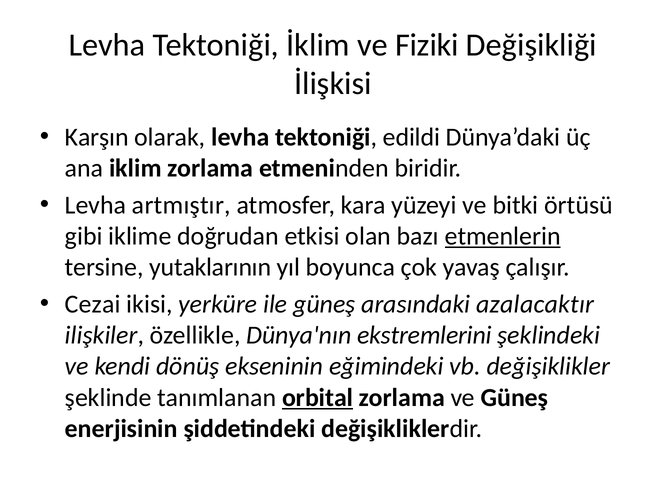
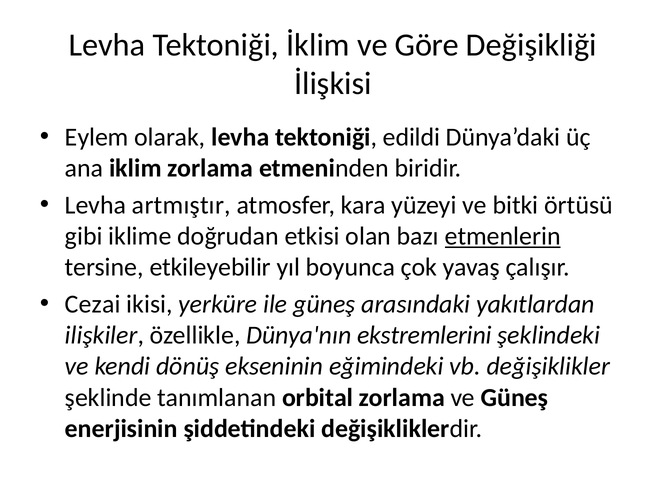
Fiziki: Fiziki -> Göre
Karşın: Karşın -> Eylem
yutaklarının: yutaklarının -> etkileyebilir
azalacaktır: azalacaktır -> yakıtlardan
orbital underline: present -> none
